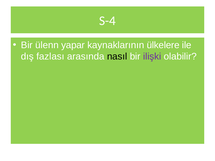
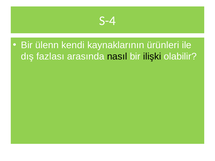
yapar: yapar -> kendi
ülkelere: ülkelere -> ürünleri
ilişki colour: purple -> black
